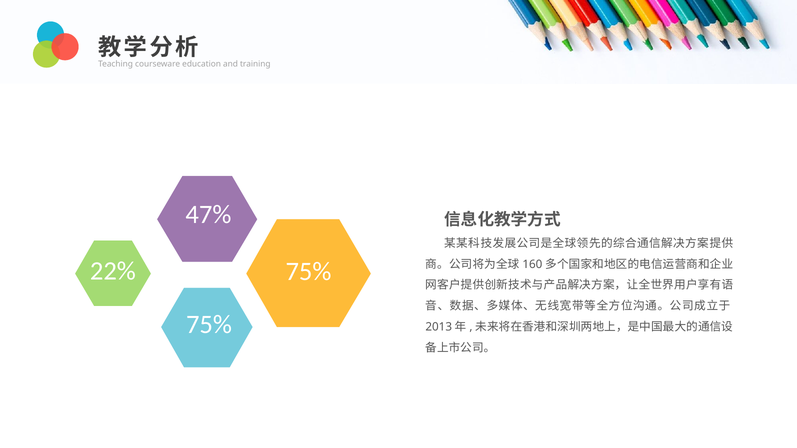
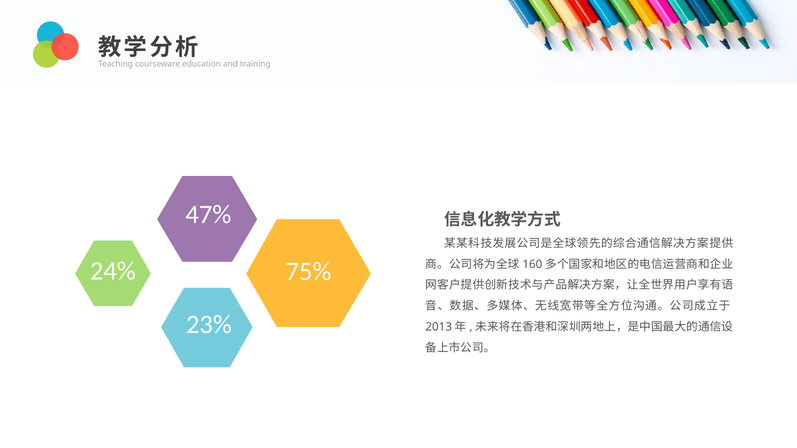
22%: 22% -> 24%
75% at (209, 325): 75% -> 23%
